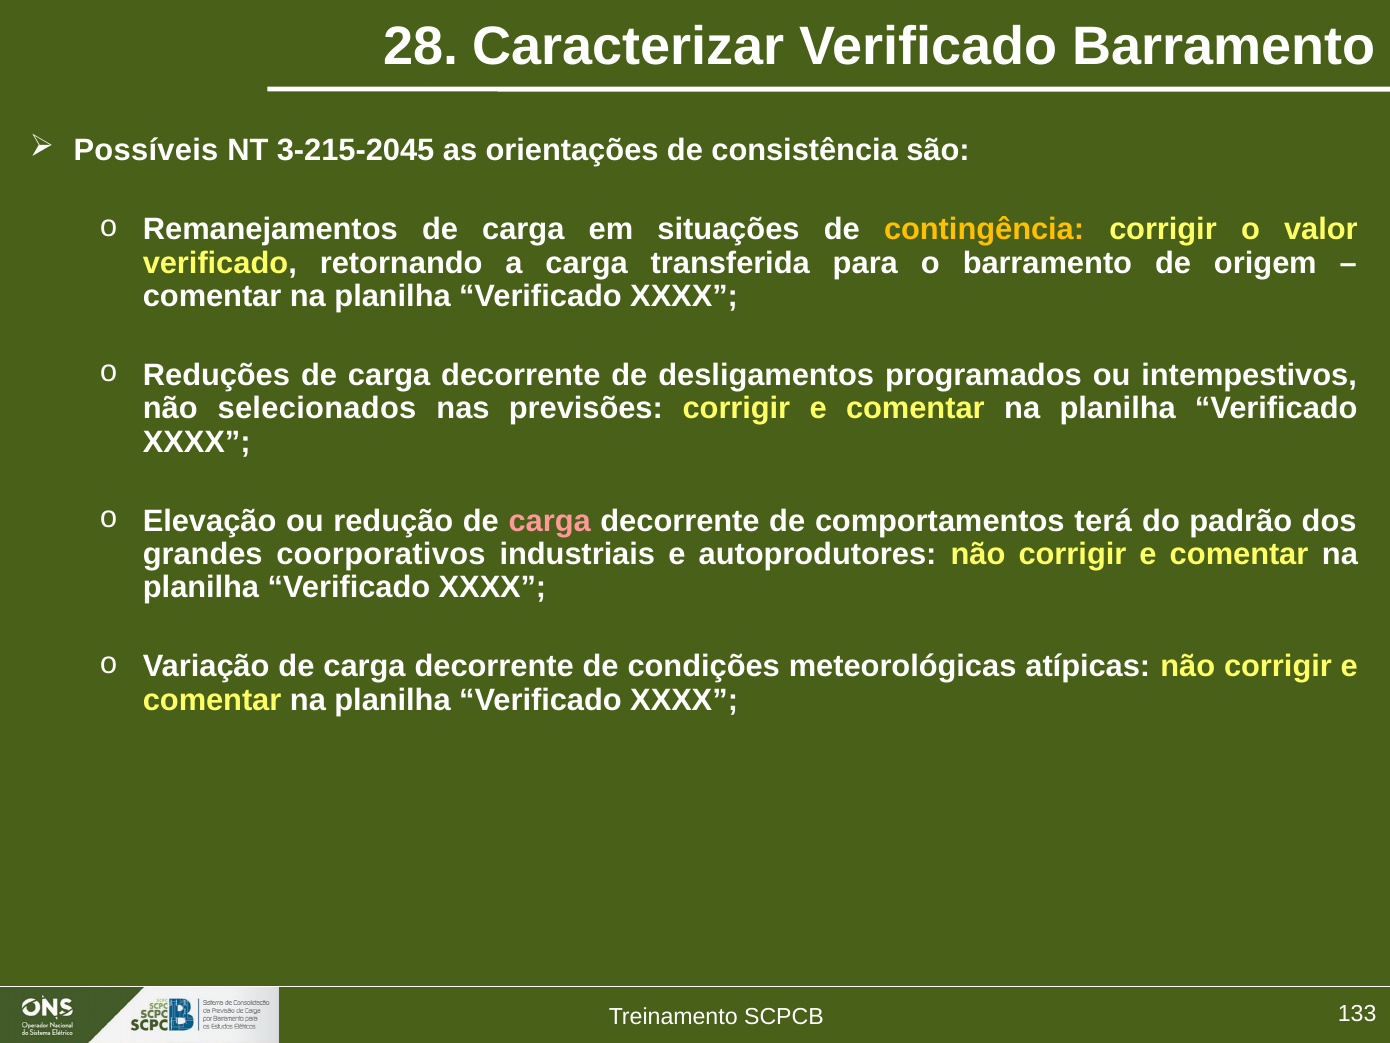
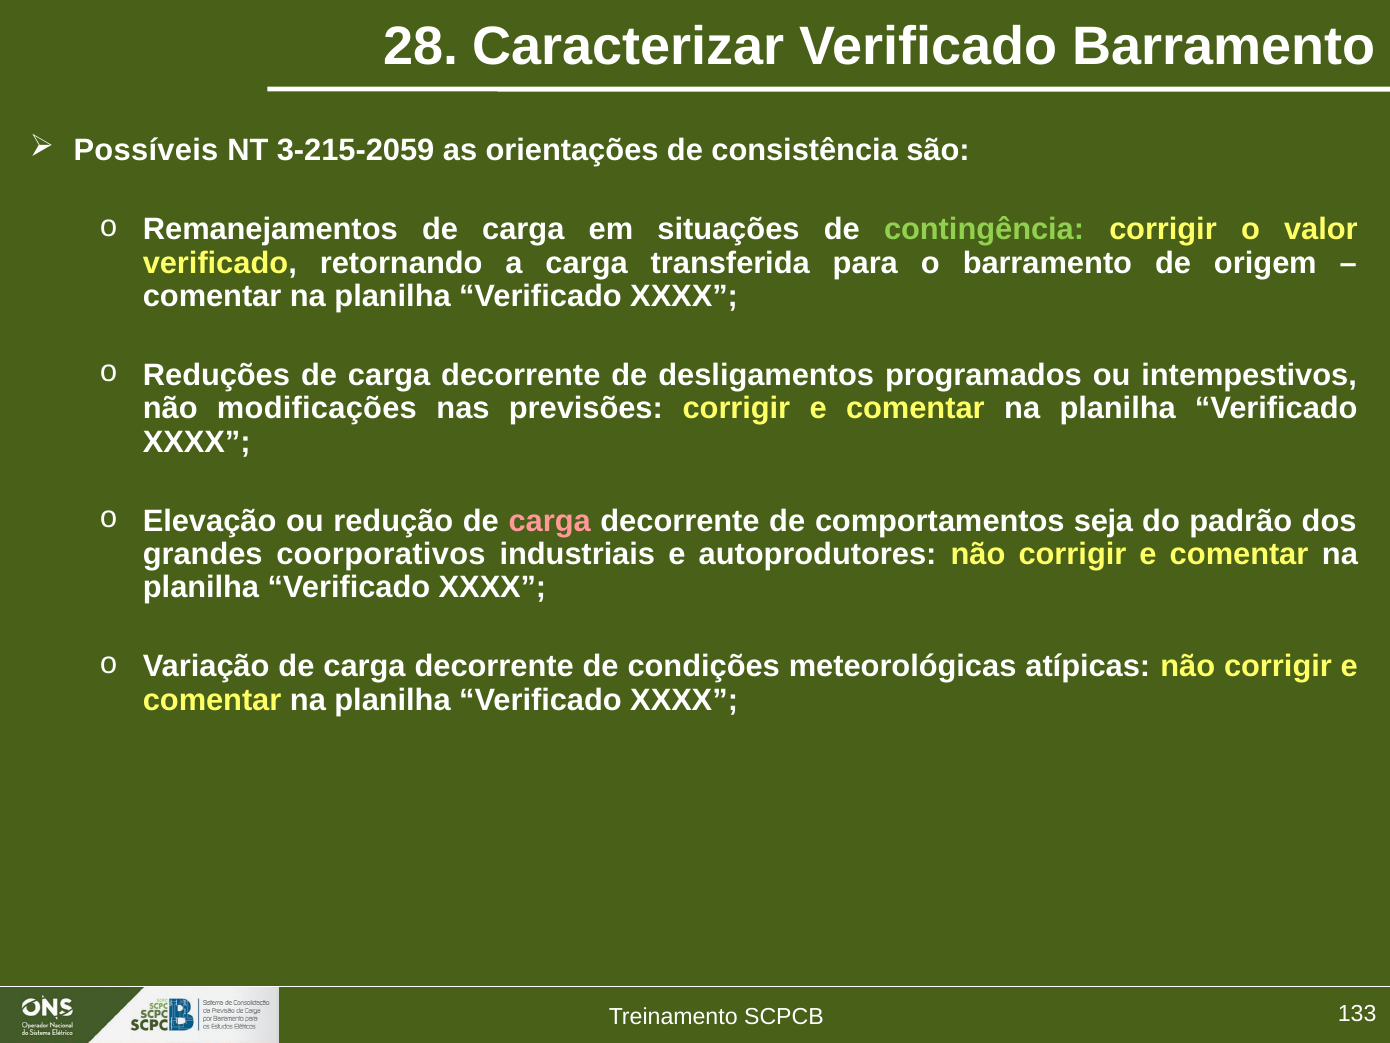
3-215-2045: 3-215-2045 -> 3-215-2059
contingência colour: yellow -> light green
selecionados: selecionados -> modificações
terá: terá -> seja
